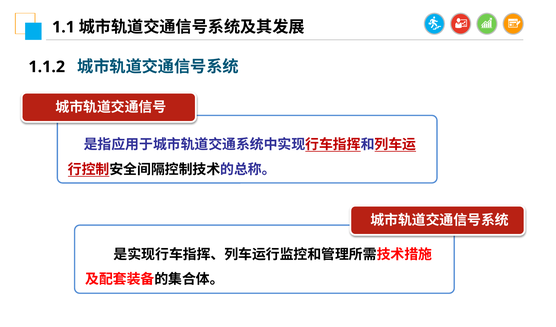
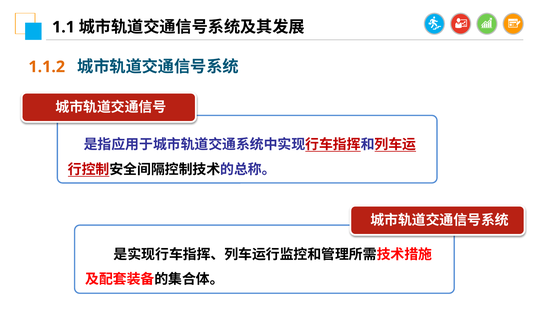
1.1.2 colour: black -> orange
